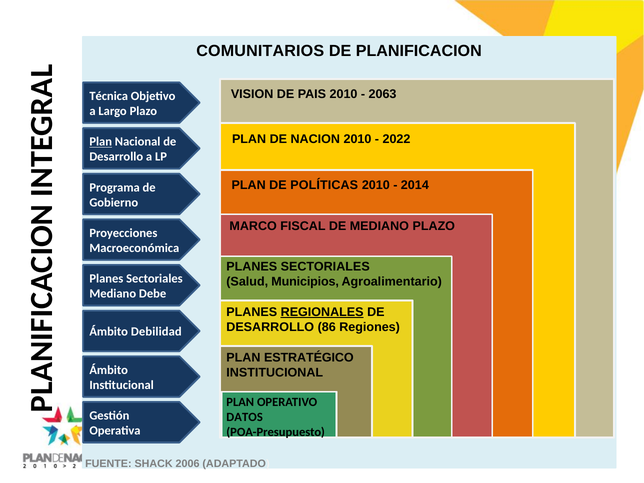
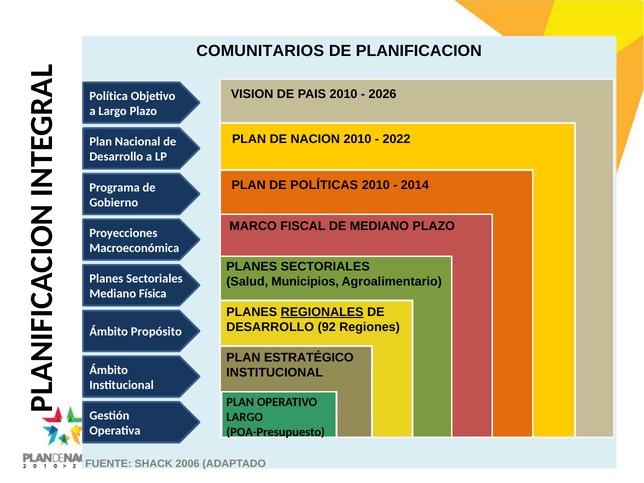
2063: 2063 -> 2026
Técnica: Técnica -> Política
Plan at (101, 142) underline: present -> none
Debe: Debe -> Física
86: 86 -> 92
Debilidad: Debilidad -> Propósito
DATOS at (245, 417): DATOS -> LARGO
